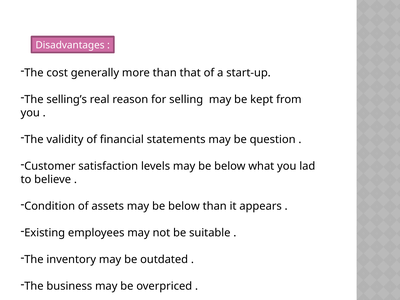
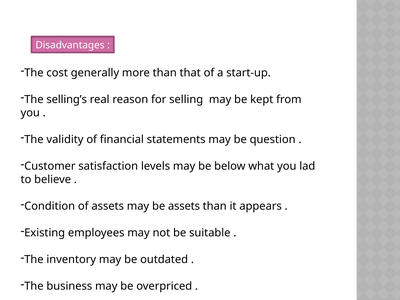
assets may be below: below -> assets
